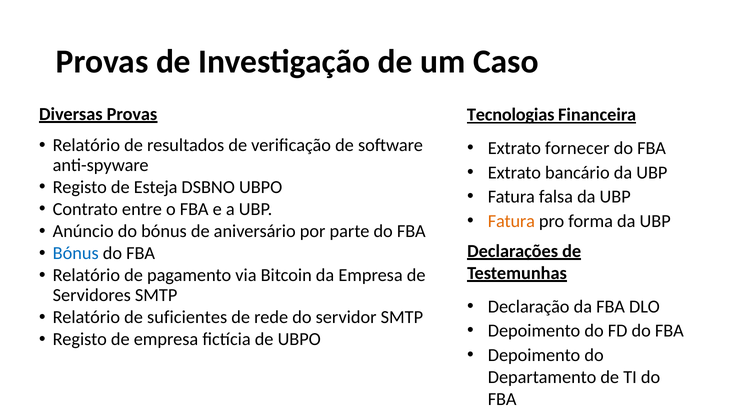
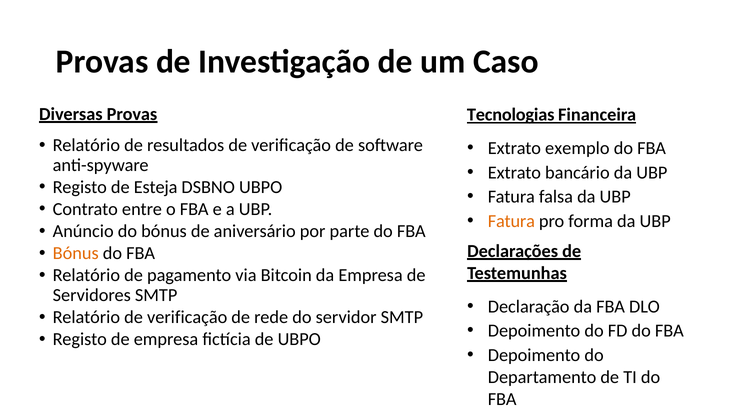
fornecer: fornecer -> exemplo
Bónus at (76, 253) colour: blue -> orange
Relatório de suficientes: suficientes -> verificação
